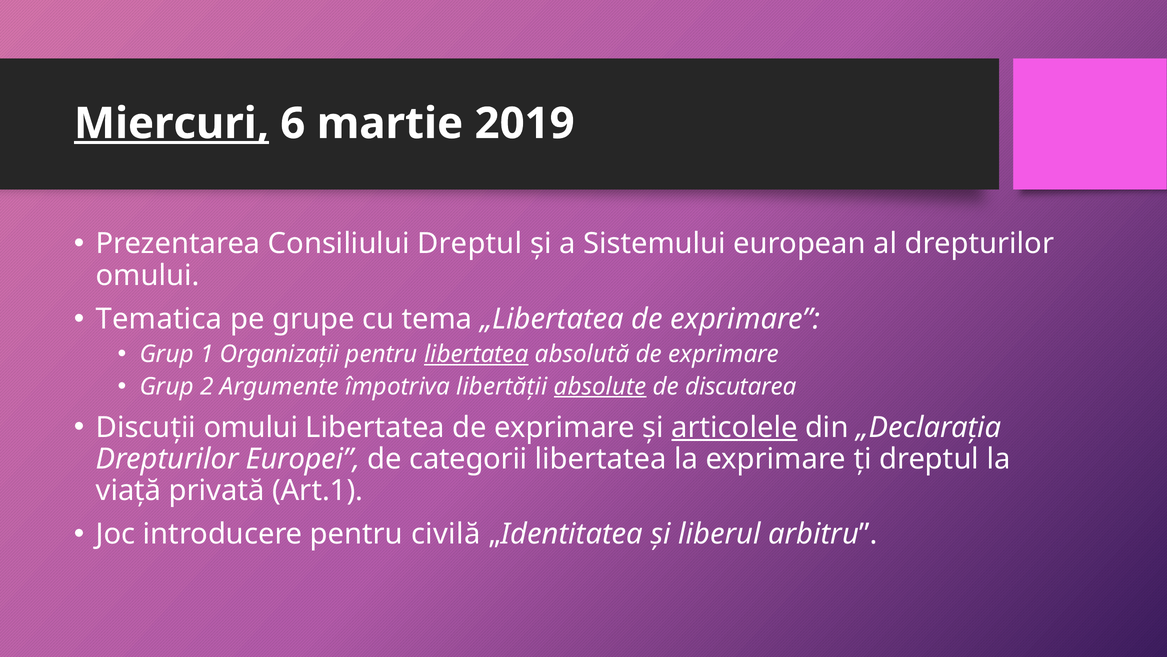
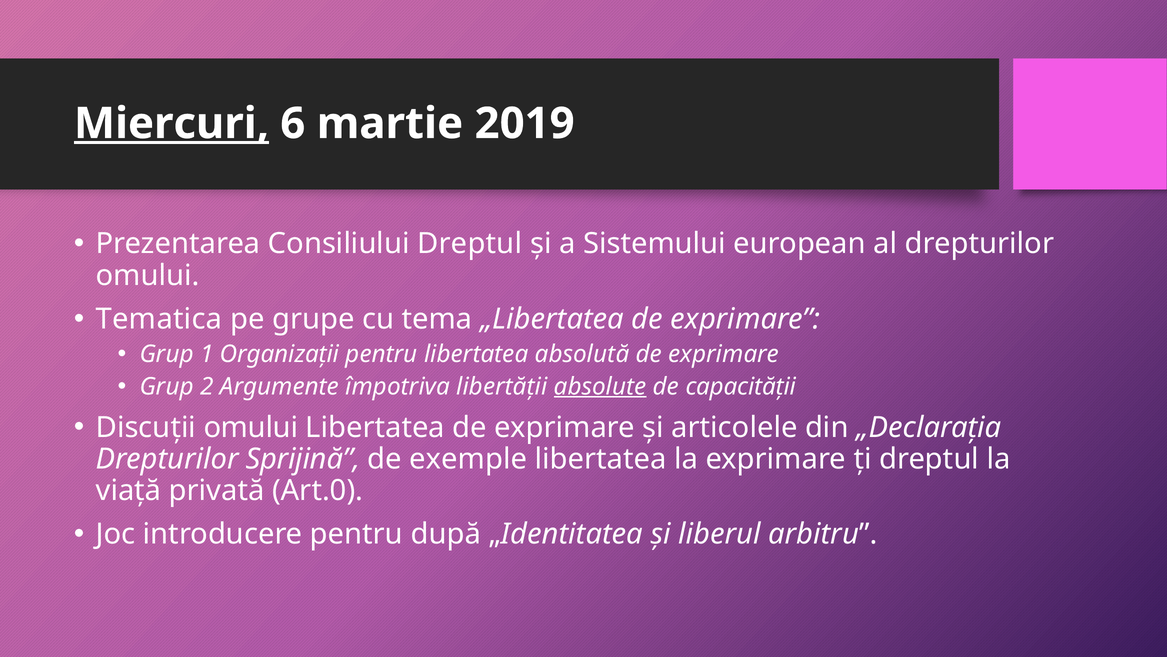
libertatea at (476, 354) underline: present -> none
discutarea: discutarea -> capacității
articolele underline: present -> none
Europei: Europei -> Sprijină
categorii: categorii -> exemple
Art.1: Art.1 -> Art.0
civilă: civilă -> după
